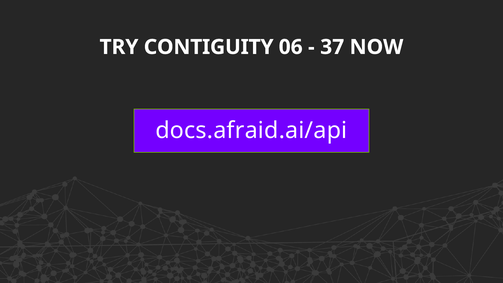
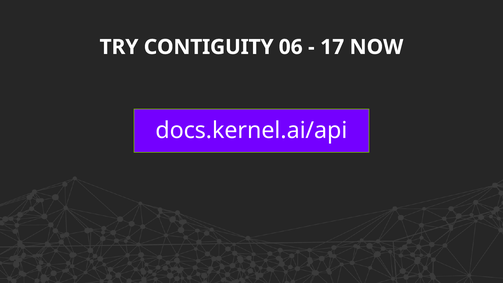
37: 37 -> 17
docs.afraid.ai/api: docs.afraid.ai/api -> docs.kernel.ai/api
